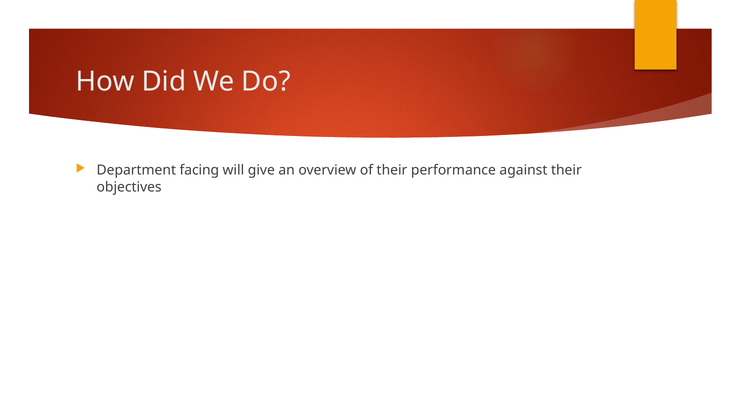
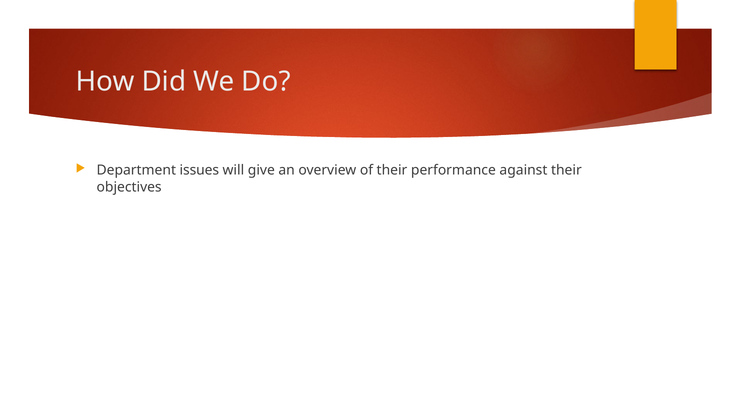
facing: facing -> issues
